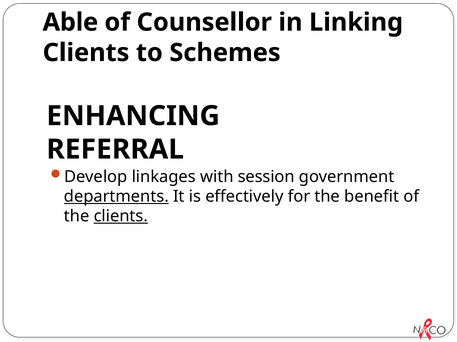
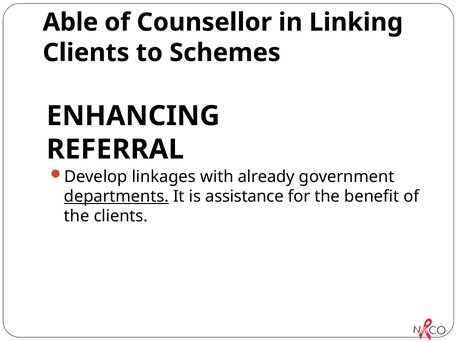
session: session -> already
effectively: effectively -> assistance
clients at (121, 217) underline: present -> none
